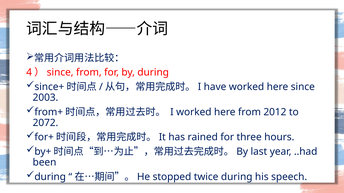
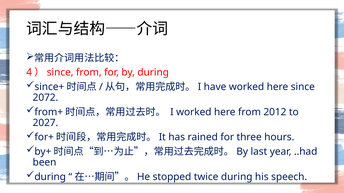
2003: 2003 -> 2072
2072: 2072 -> 2027
